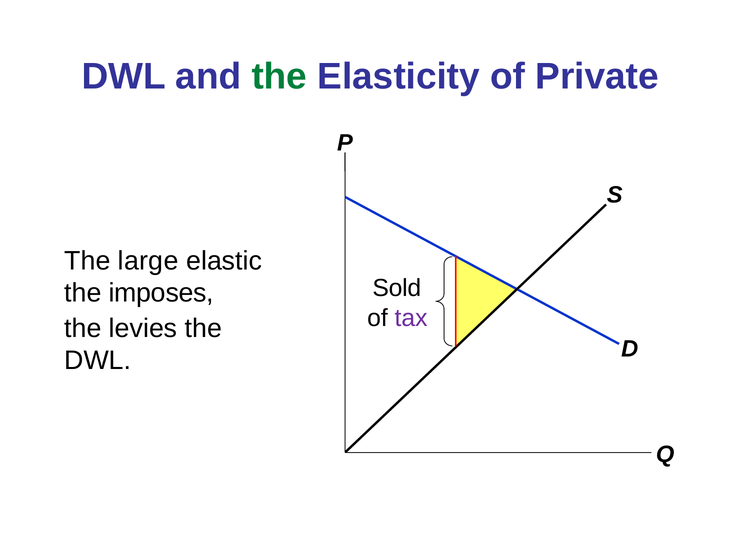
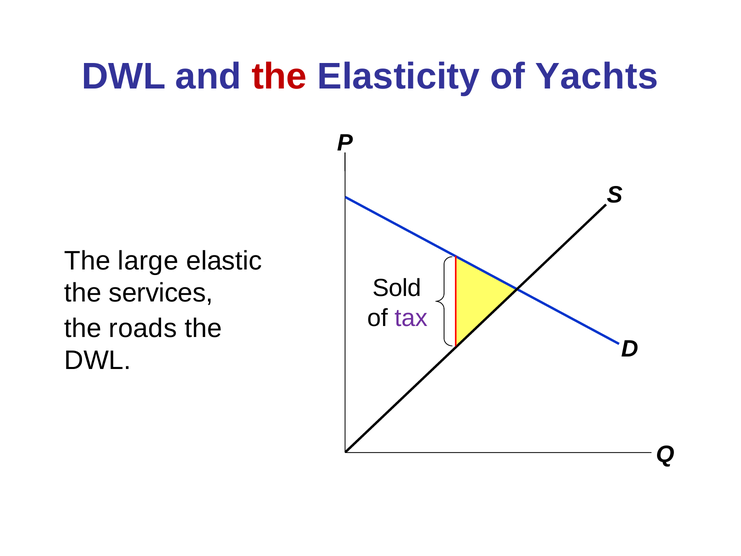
the at (279, 77) colour: green -> red
Private: Private -> Yachts
imposes: imposes -> services
levies: levies -> roads
